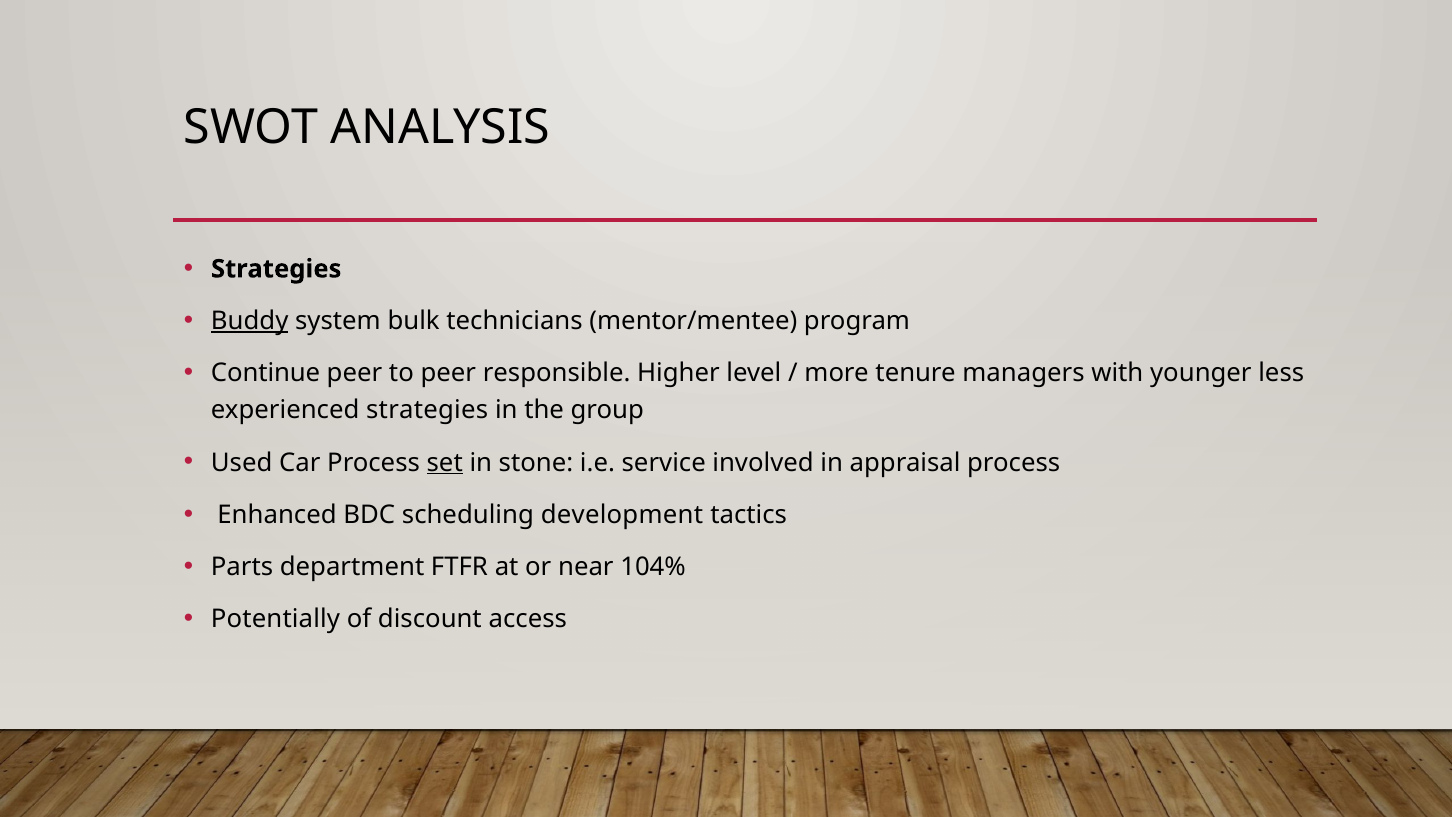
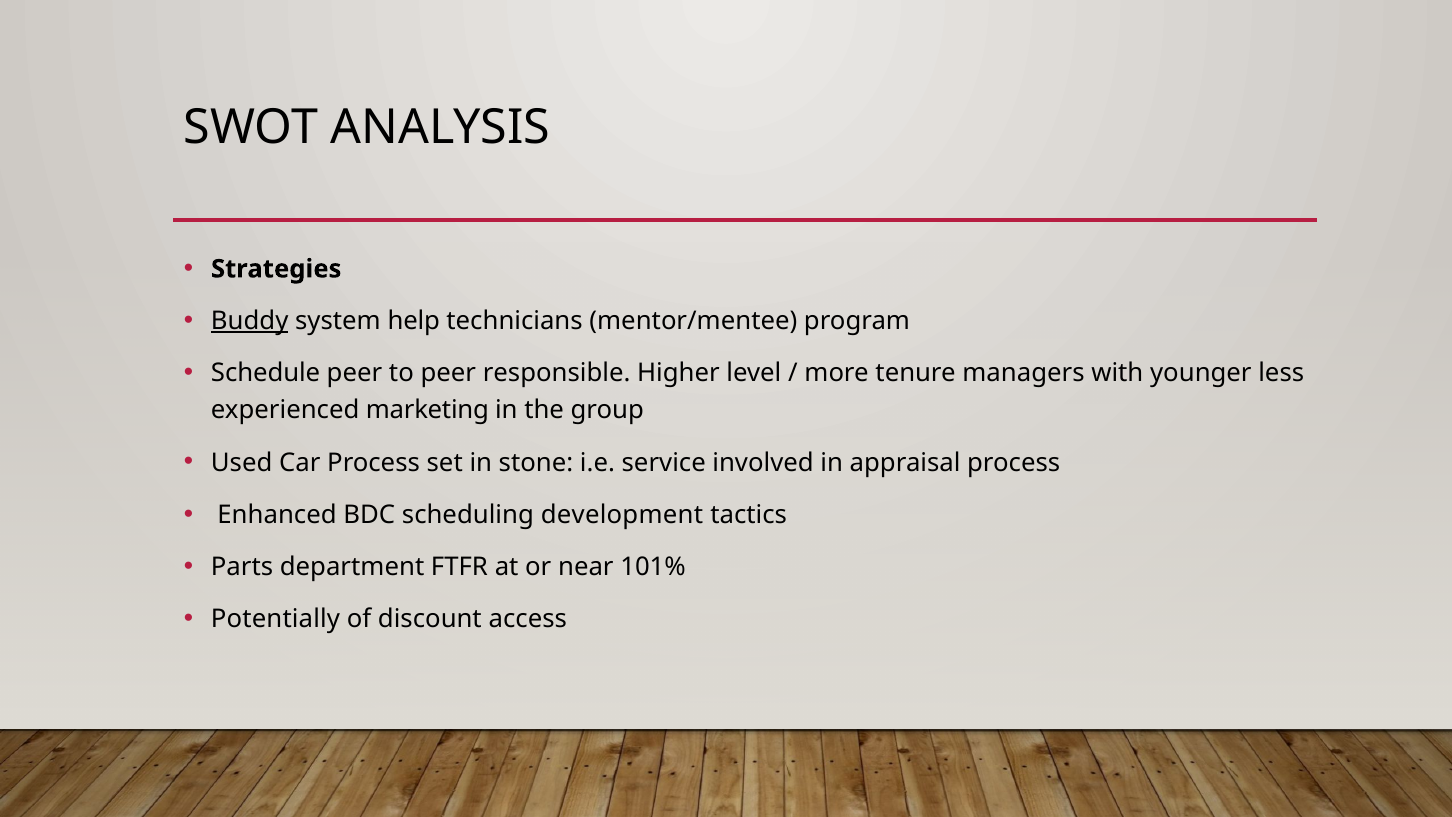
bulk: bulk -> help
Continue: Continue -> Schedule
experienced strategies: strategies -> marketing
set underline: present -> none
104%: 104% -> 101%
